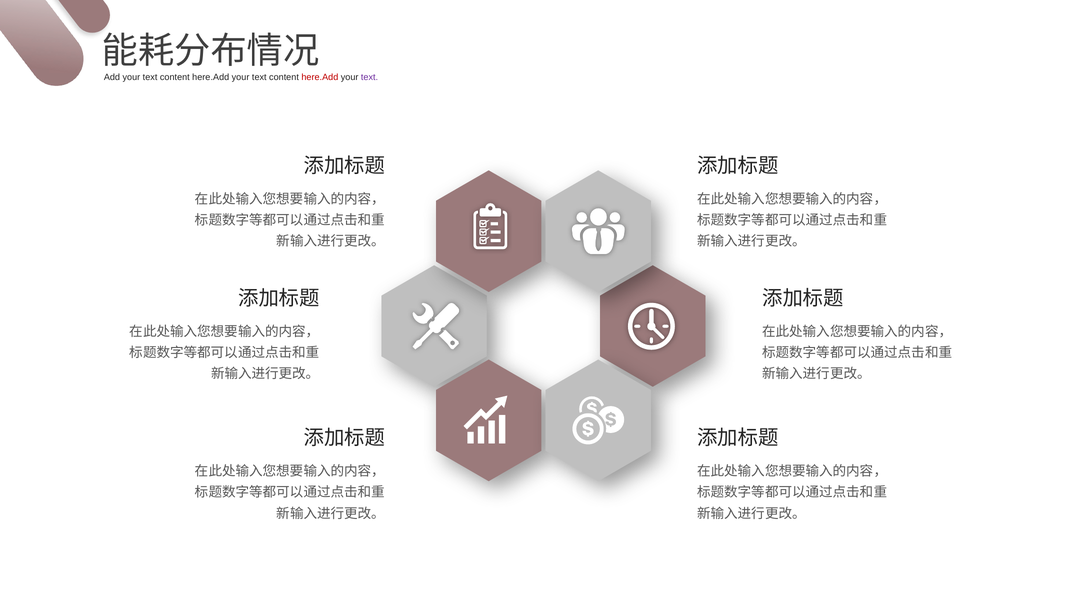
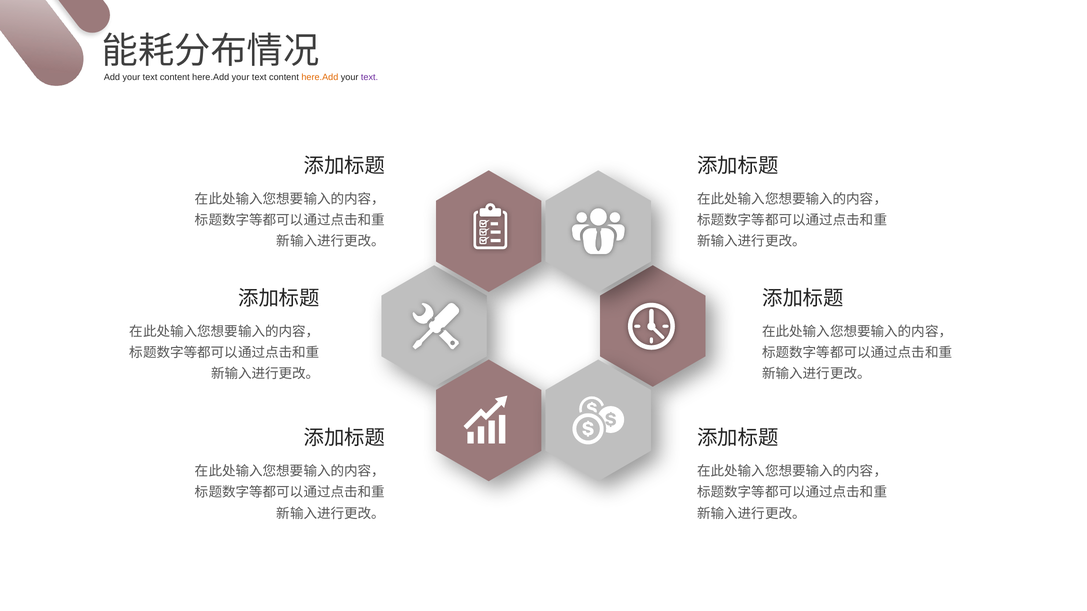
here.Add at (320, 77) colour: red -> orange
